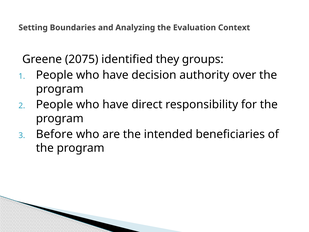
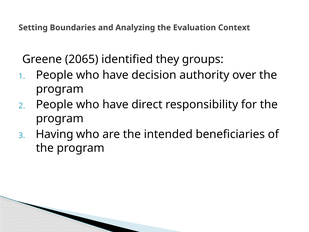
2075: 2075 -> 2065
Before: Before -> Having
